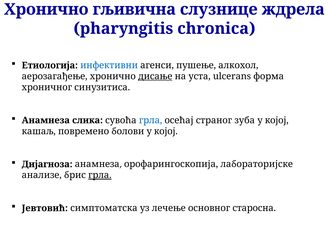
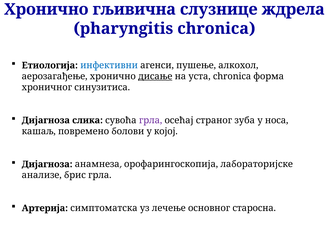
уста ulcerans: ulcerans -> chronica
Анамнеза at (46, 120): Анамнеза -> Дијагноза
грла at (151, 120) colour: blue -> purple
којој at (277, 120): којој -> носа
грла at (100, 175) underline: present -> none
Јевтовић: Јевтовић -> Артерија
